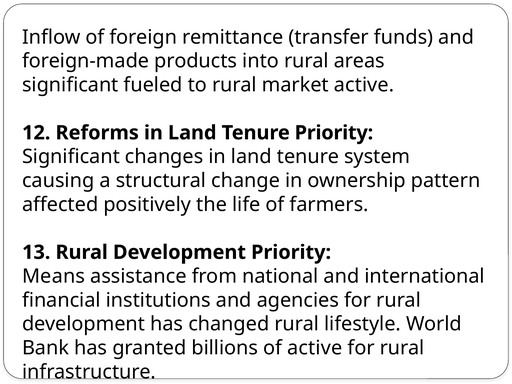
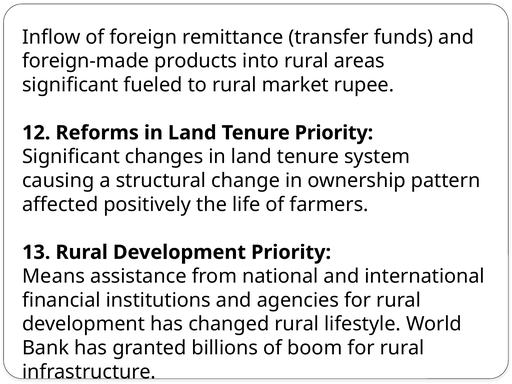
market active: active -> rupee
of active: active -> boom
